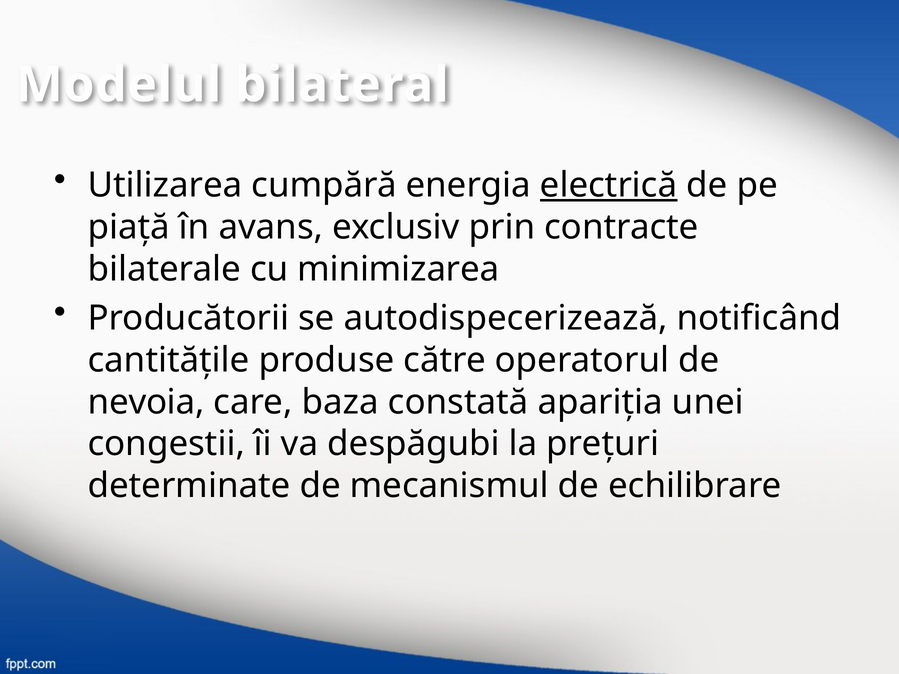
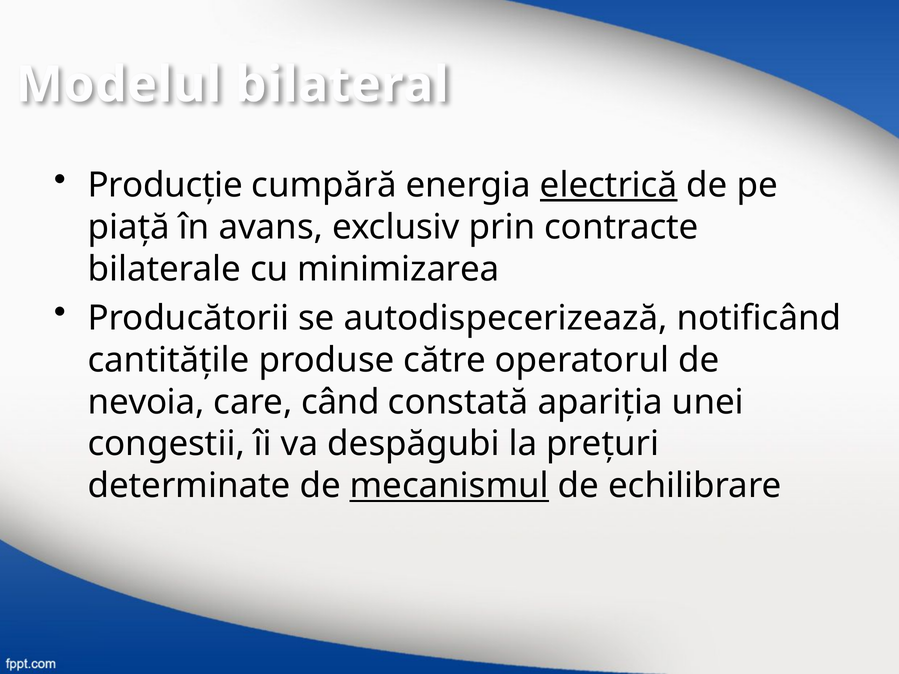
Utilizarea: Utilizarea -> Producție
baza: baza -> când
mecanismul underline: none -> present
